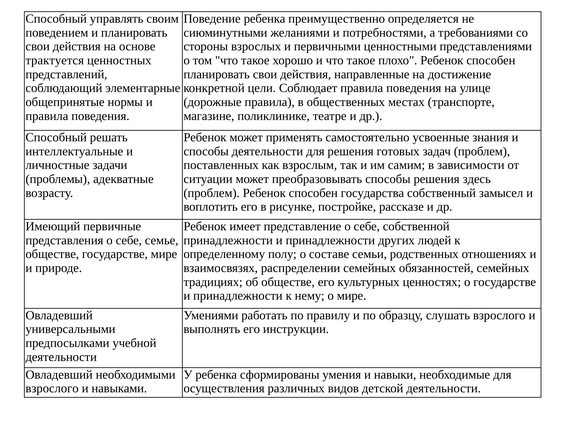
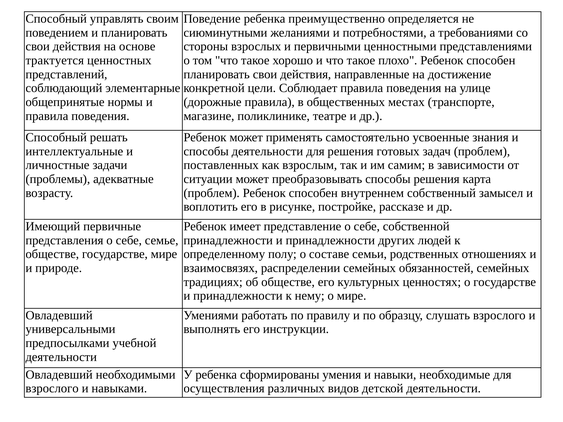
здесь: здесь -> карта
государства: государства -> внутреннем
